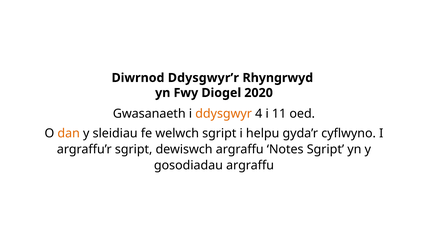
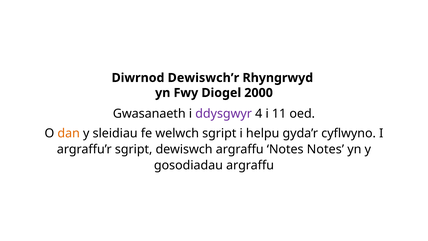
Ddysgwyr’r: Ddysgwyr’r -> Dewiswch’r
2020: 2020 -> 2000
ddysgwyr colour: orange -> purple
Notes Sgript: Sgript -> Notes
